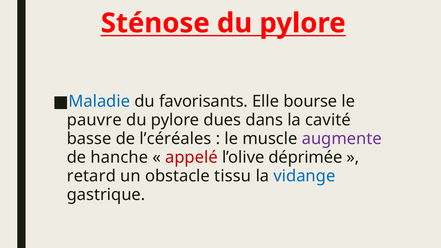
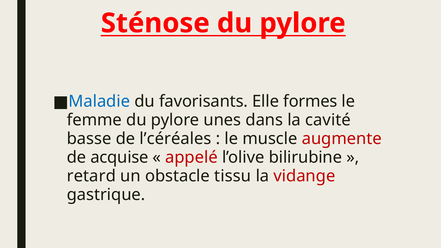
bourse: bourse -> formes
pauvre: pauvre -> femme
dues: dues -> unes
augmente colour: purple -> red
hanche: hanche -> acquise
déprimée: déprimée -> bilirubine
vidange colour: blue -> red
